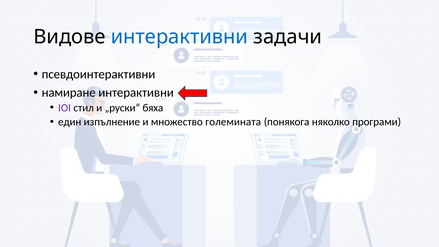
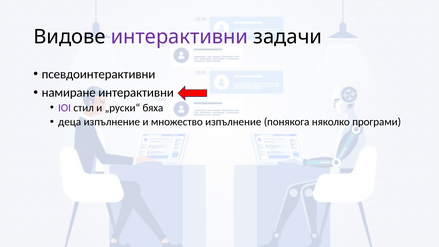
интерактивни at (179, 37) colour: blue -> purple
един: един -> деца
множество големината: големината -> изпълнение
